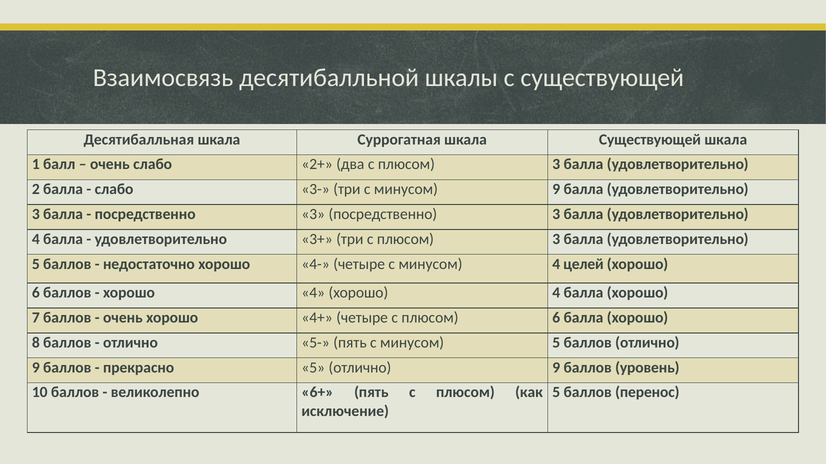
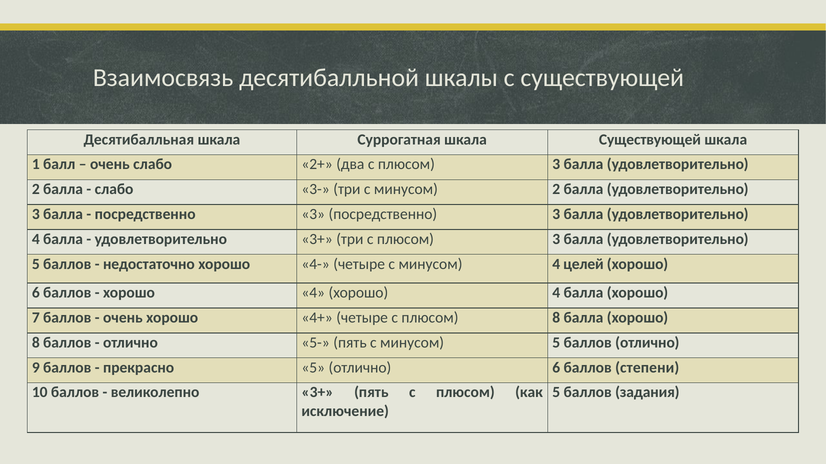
минусом 9: 9 -> 2
плюсом 6: 6 -> 8
5 отлично 9: 9 -> 6
уровень: уровень -> степени
великолепно 6+: 6+ -> 3+
перенос: перенос -> задания
